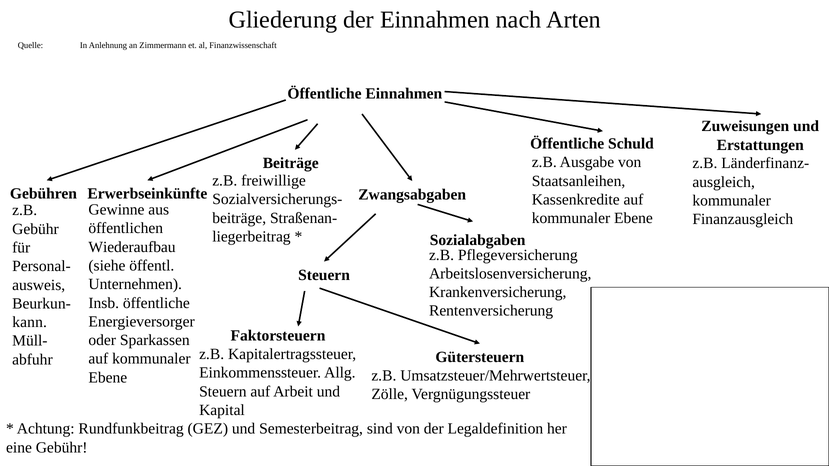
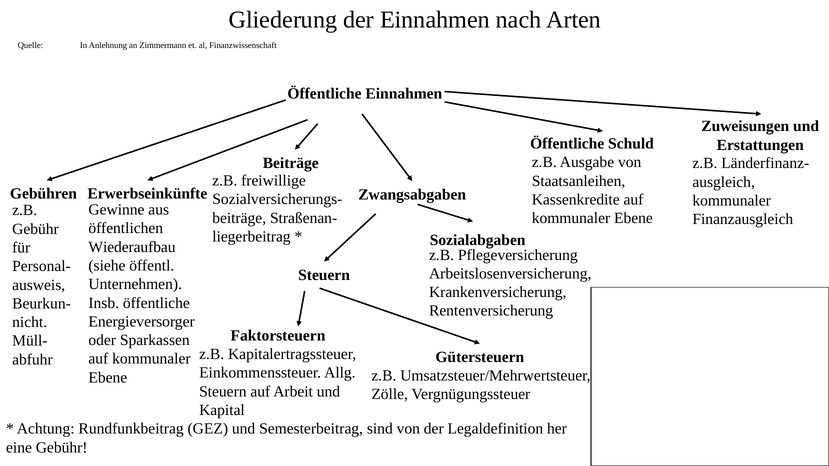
kann: kann -> nicht
